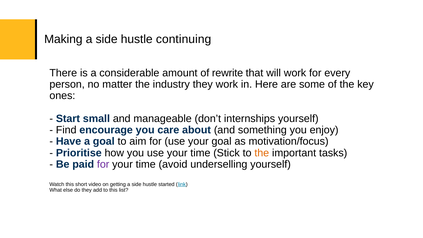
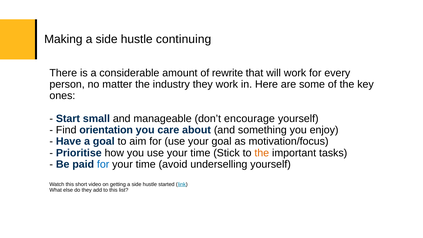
internships: internships -> encourage
encourage: encourage -> orientation
for at (103, 164) colour: purple -> blue
